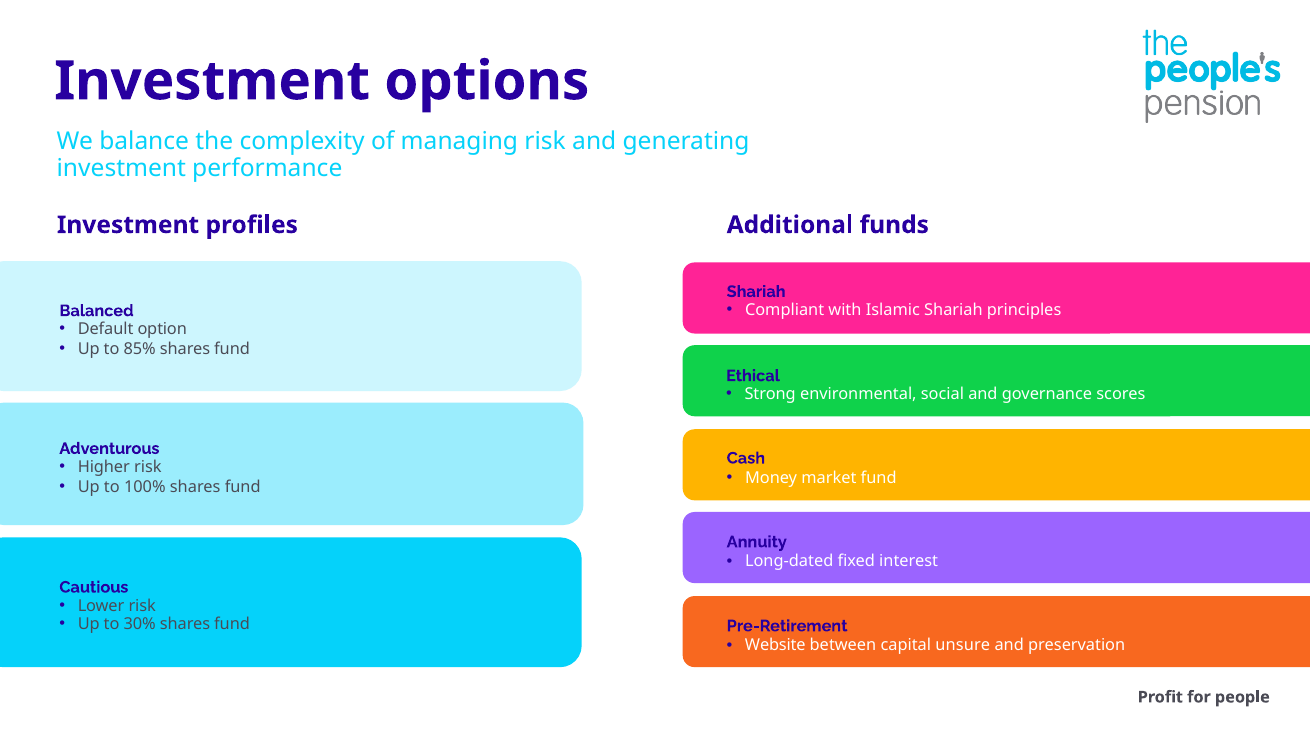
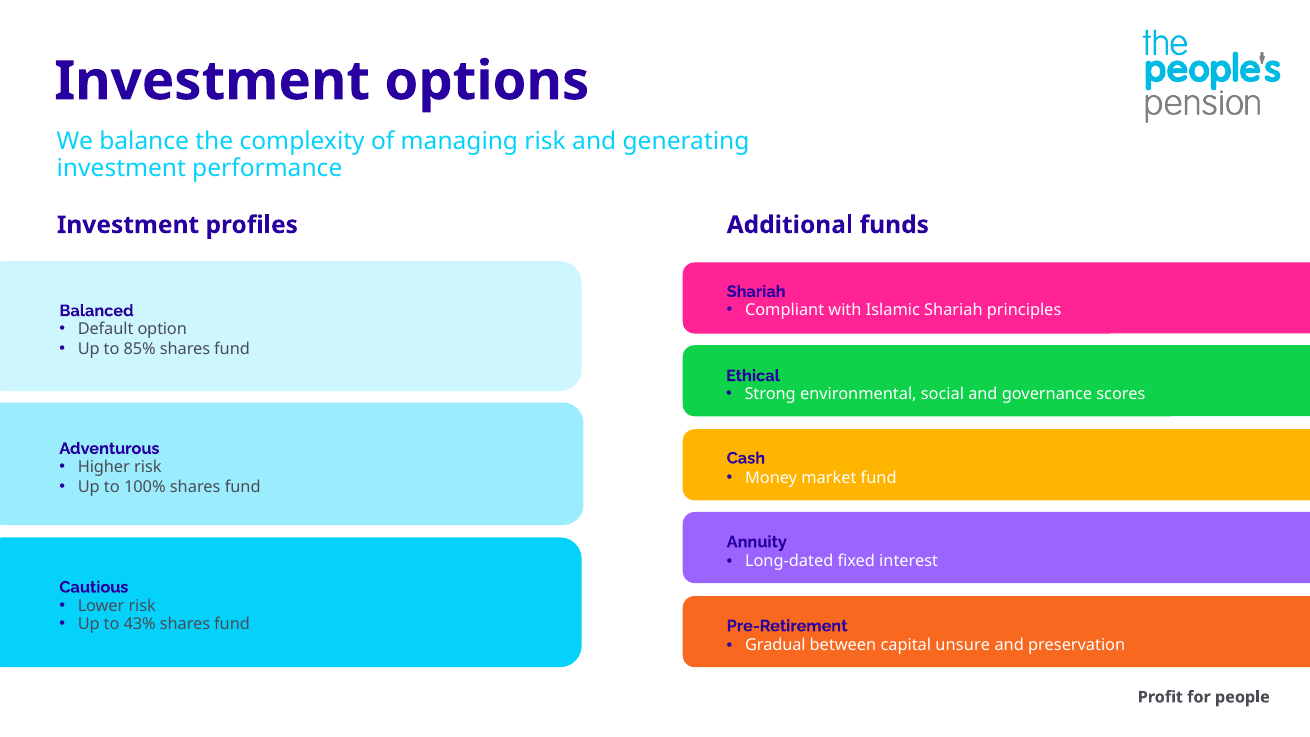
30%: 30% -> 43%
Website: Website -> Gradual
